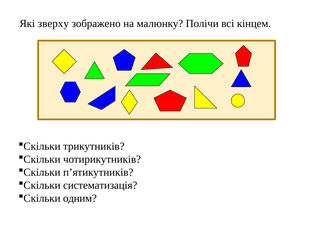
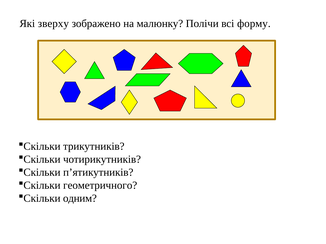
кінцем: кінцем -> форму
систематизація: систематизація -> геометричного
